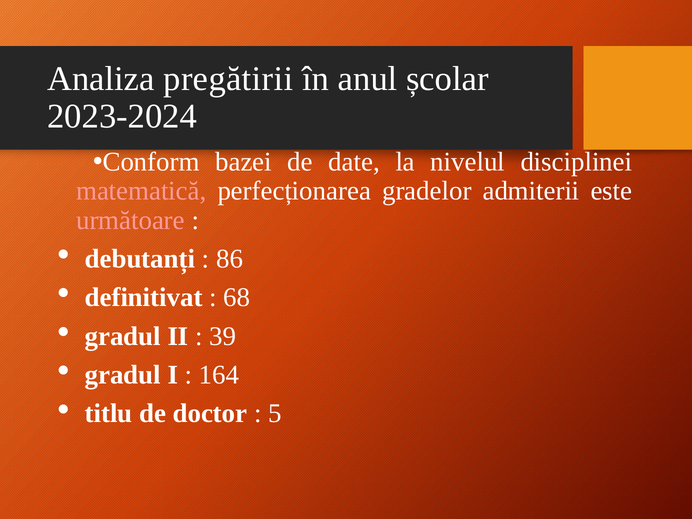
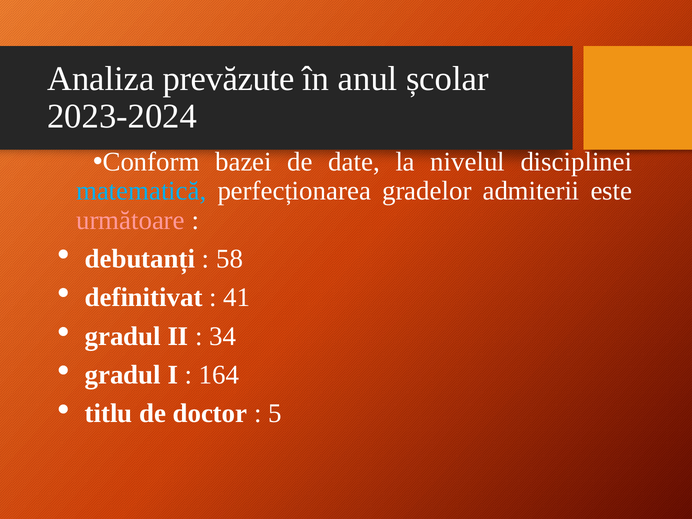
pregătirii: pregătirii -> prevăzute
matematică colour: pink -> light blue
86: 86 -> 58
68: 68 -> 41
39: 39 -> 34
